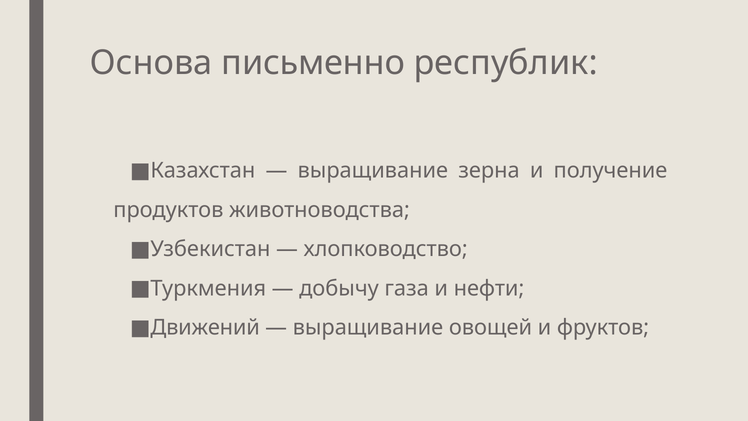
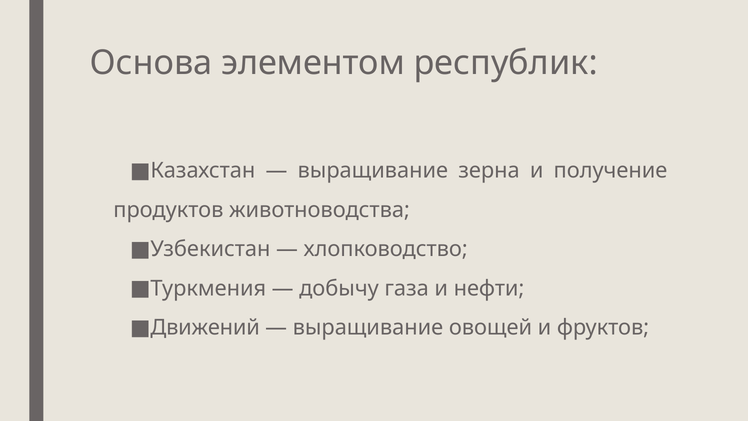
письменно: письменно -> элементом
